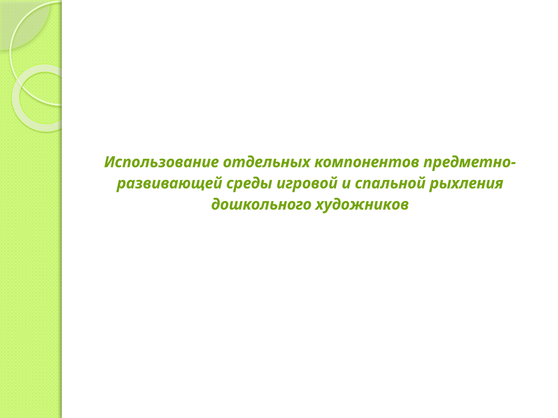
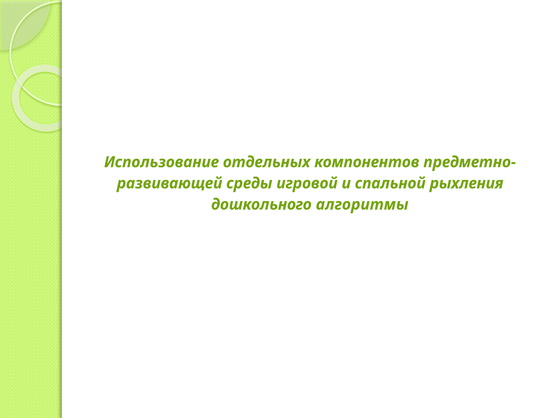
художников: художников -> алгоритмы
